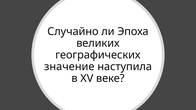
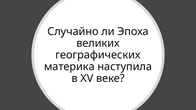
значение: значение -> материка
